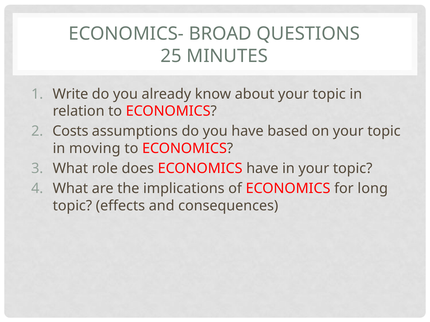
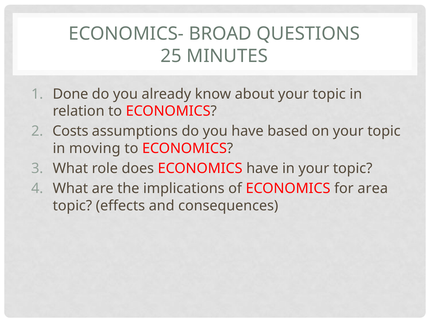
Write: Write -> Done
long: long -> area
